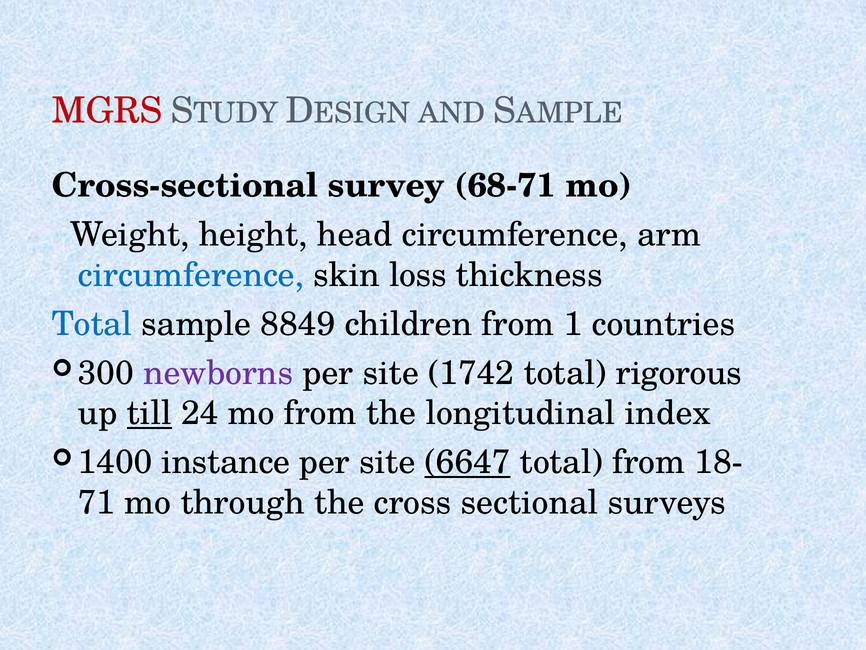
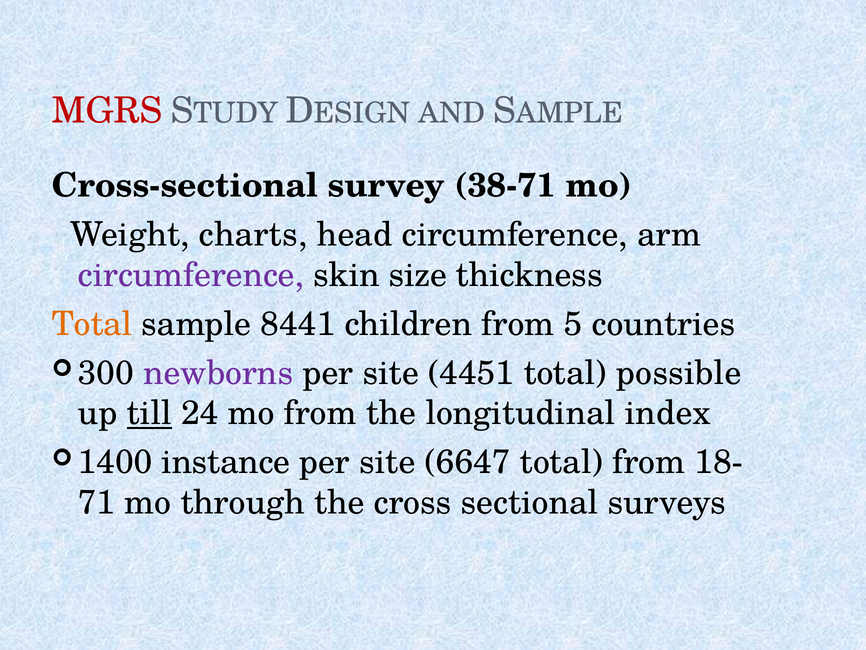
68-71: 68-71 -> 38-71
height: height -> charts
circumference at (191, 275) colour: blue -> purple
loss: loss -> size
Total at (92, 324) colour: blue -> orange
8849: 8849 -> 8441
1: 1 -> 5
1742: 1742 -> 4451
rigorous: rigorous -> possible
6647 underline: present -> none
